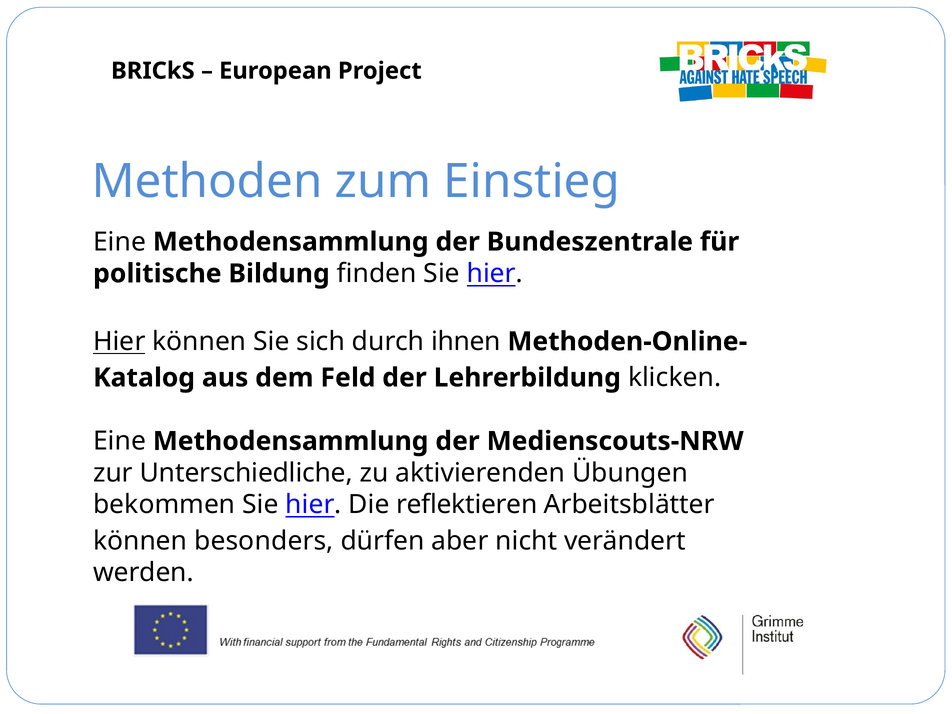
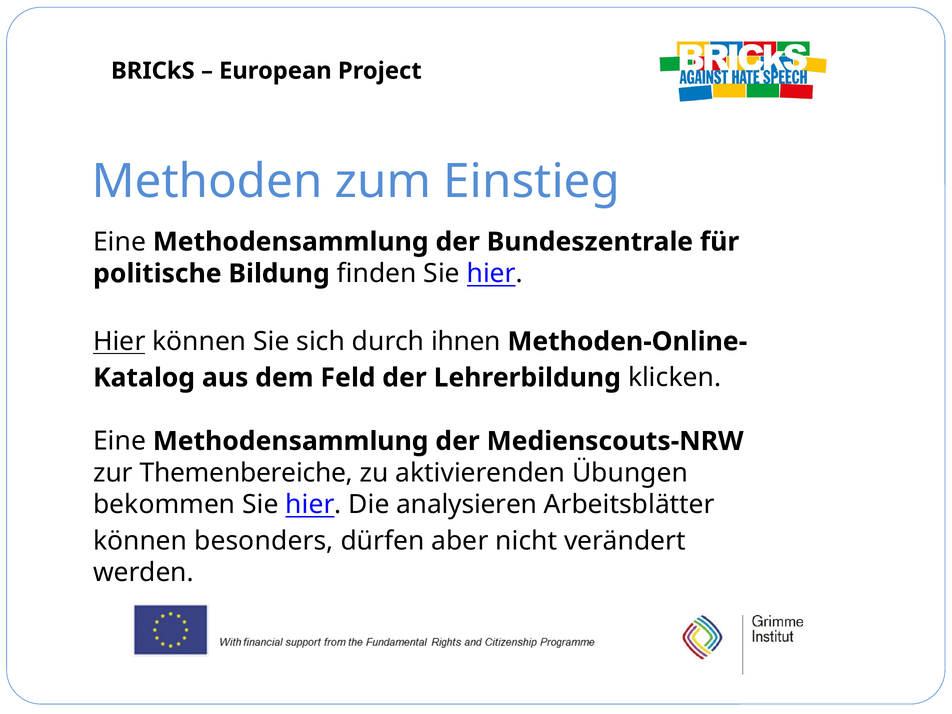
Unterschiedliche: Unterschiedliche -> Themenbereiche
reflektieren: reflektieren -> analysieren
